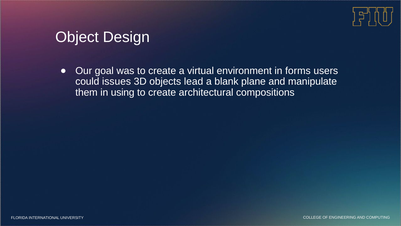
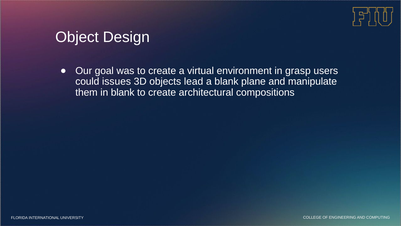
forms: forms -> grasp
in using: using -> blank
